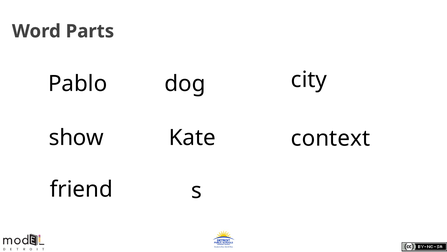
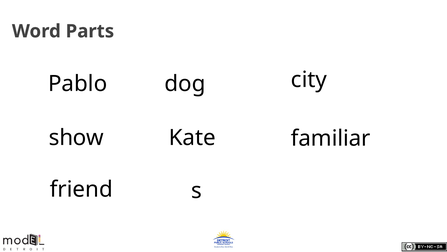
context: context -> familiar
